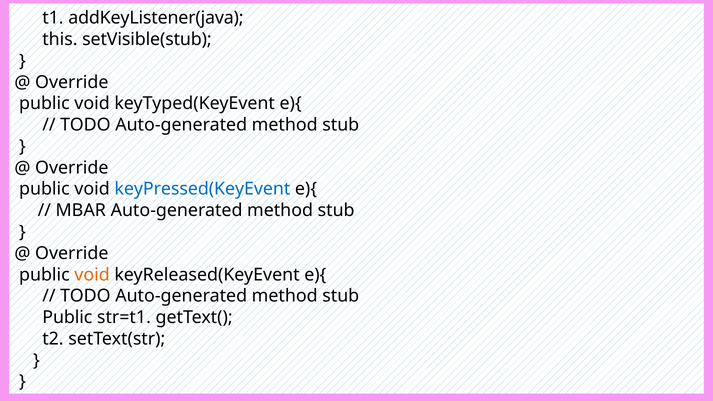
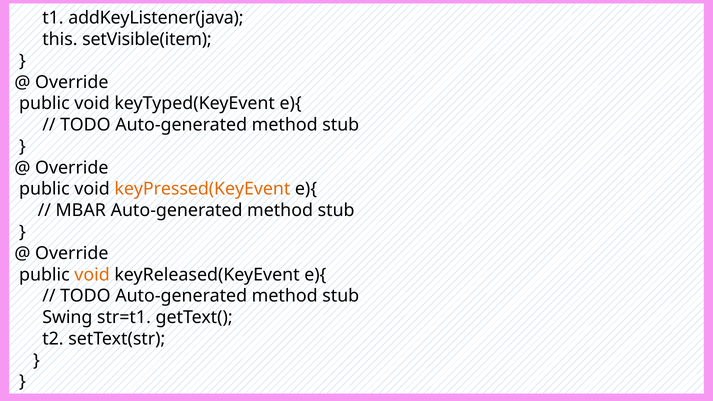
setVisible(stub: setVisible(stub -> setVisible(item
keyPressed(KeyEvent colour: blue -> orange
Public at (67, 317): Public -> Swing
